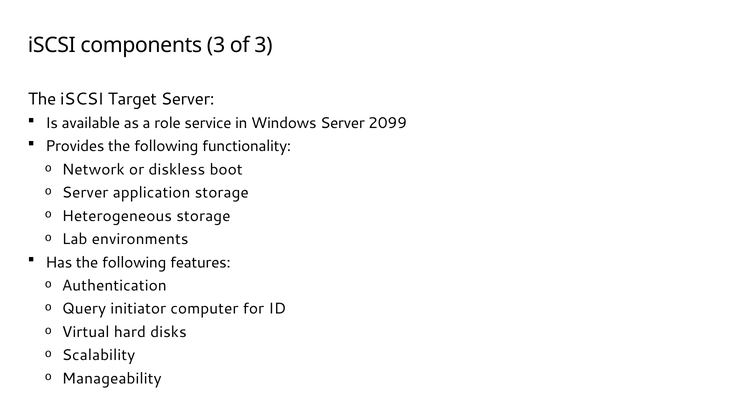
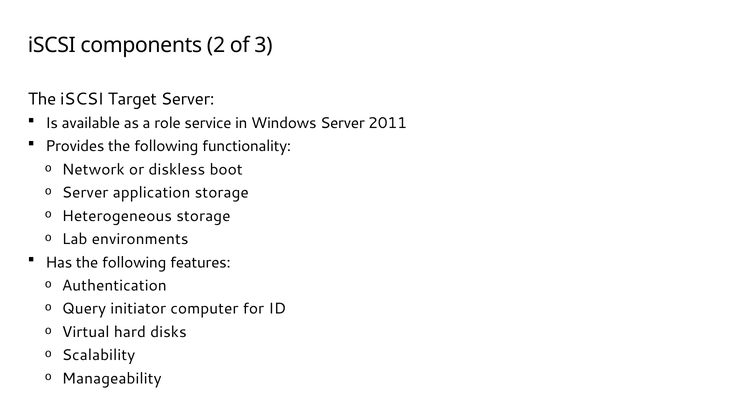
components 3: 3 -> 2
2099: 2099 -> 2011
